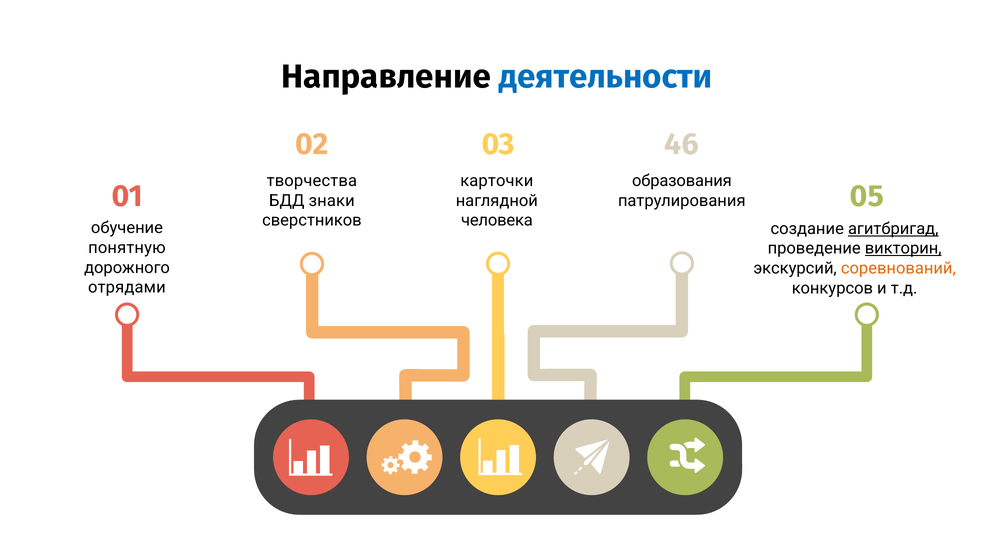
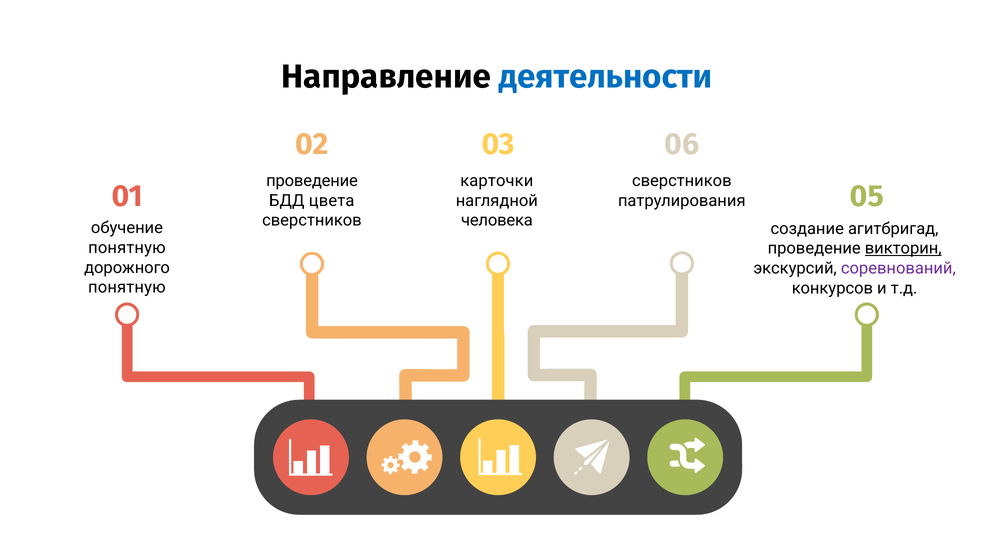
46: 46 -> 06
творчества at (312, 181): творчества -> проведение
образования at (682, 181): образования -> сверстников
знаки: знаки -> цвета
агитбригад underline: present -> none
соревнований colour: orange -> purple
отрядами at (127, 288): отрядами -> понятную
